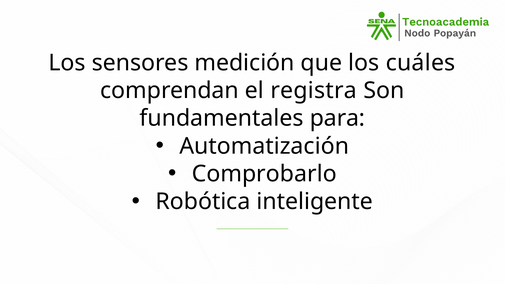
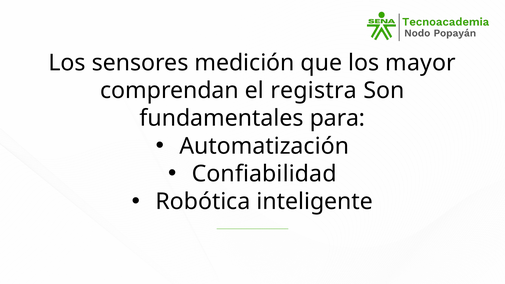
cuáles: cuáles -> mayor
Comprobarlo: Comprobarlo -> Confiabilidad
